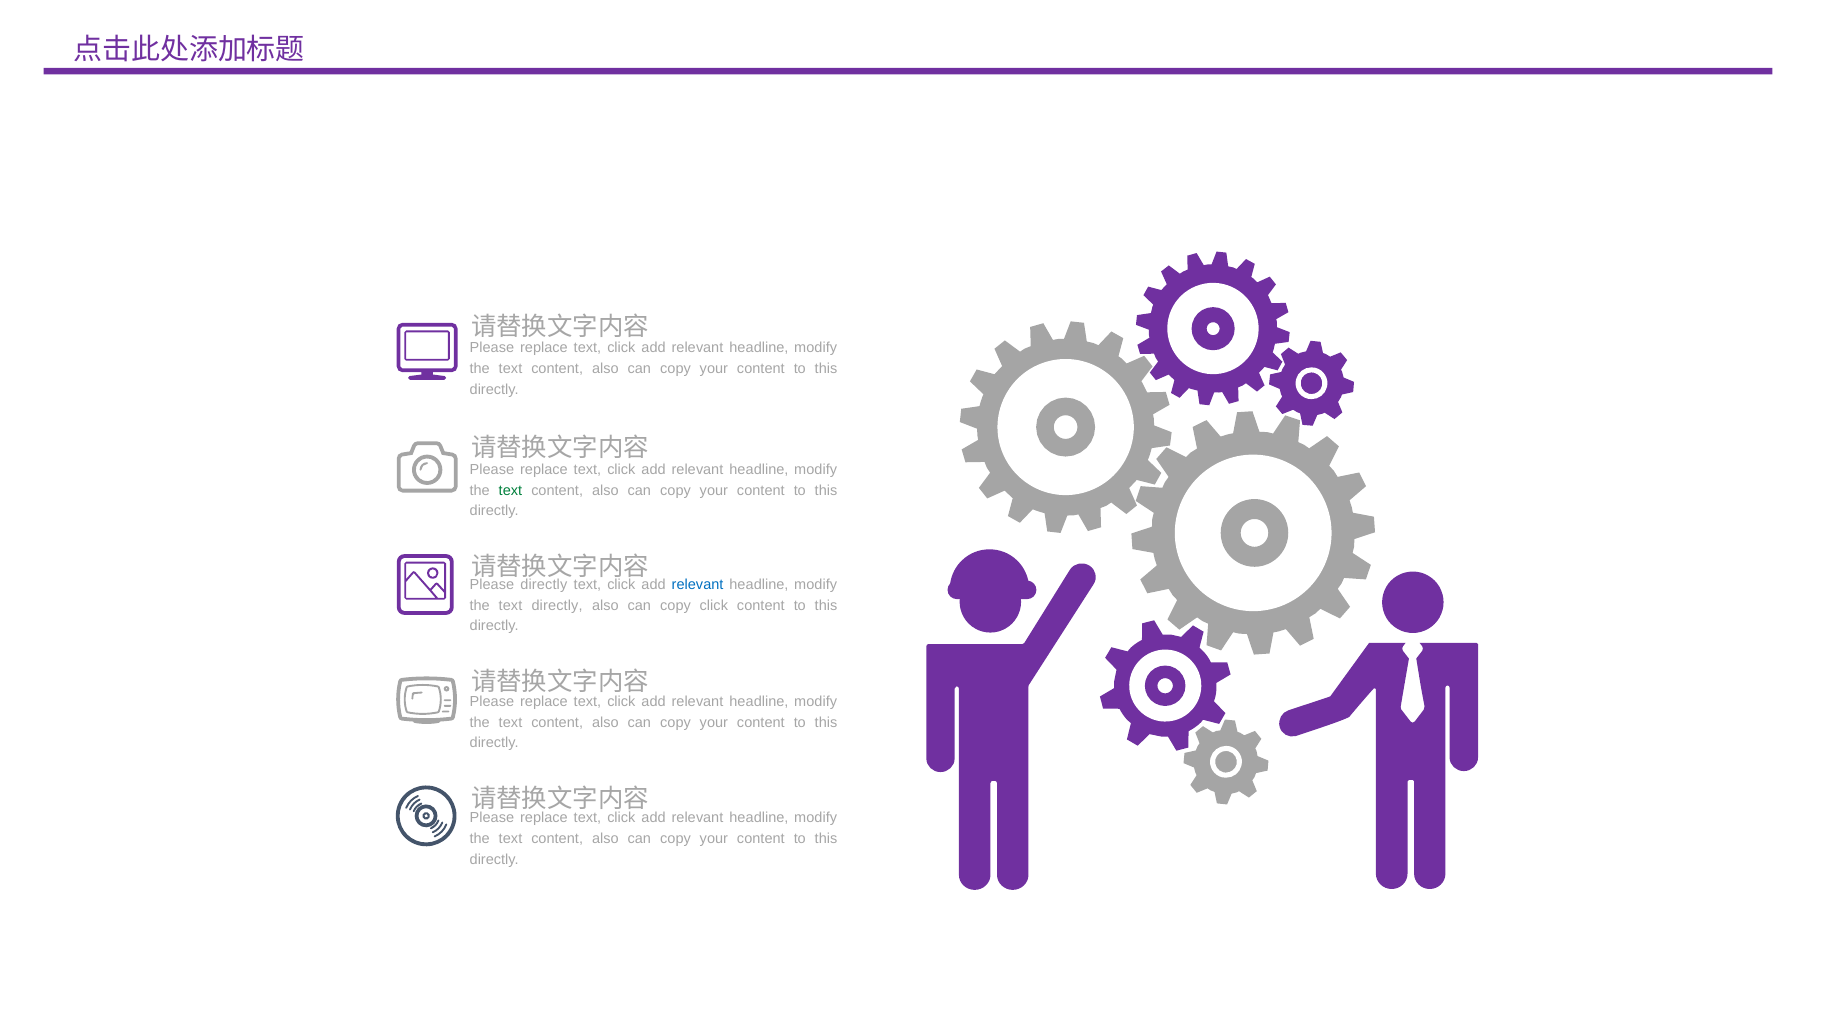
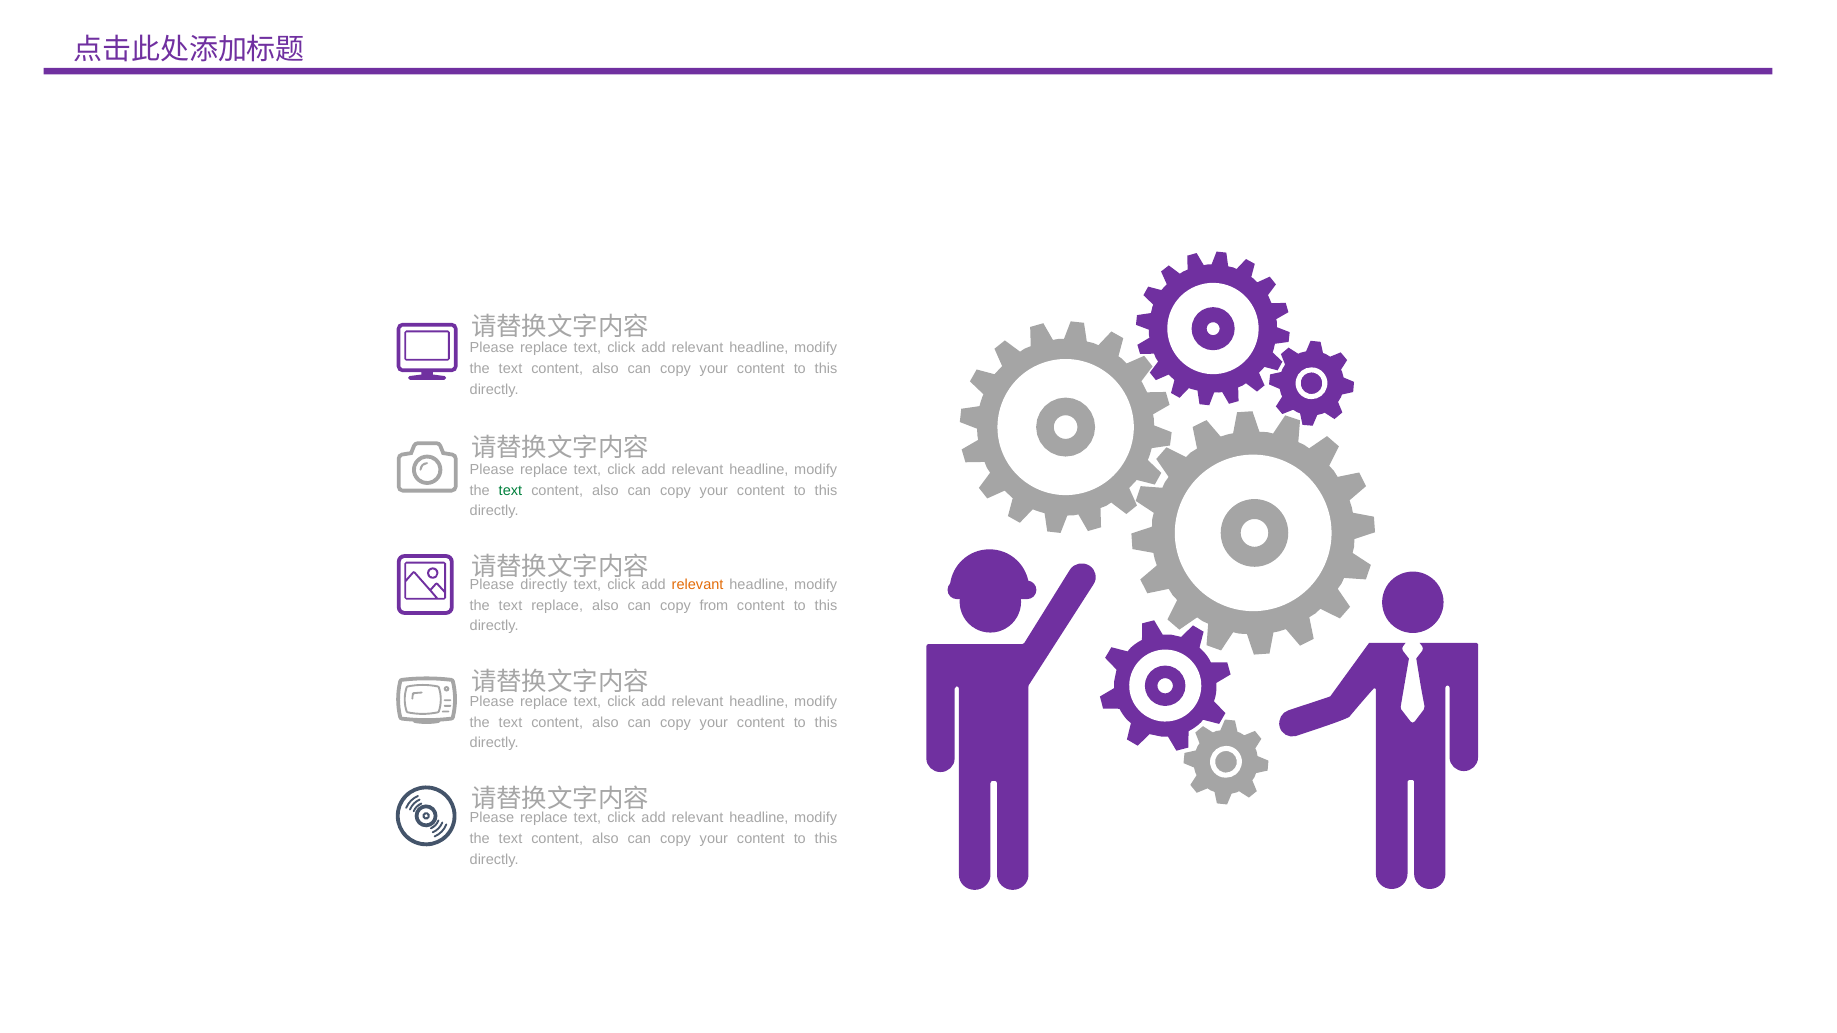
relevant at (698, 585) colour: blue -> orange
text directly: directly -> replace
copy click: click -> from
